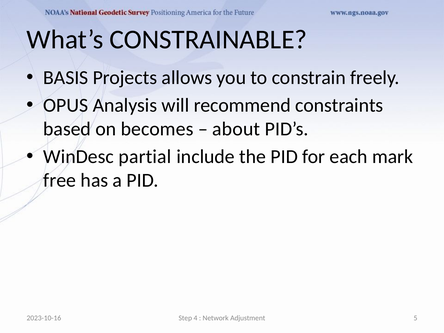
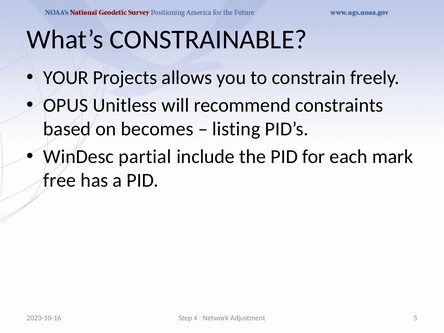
BASIS: BASIS -> YOUR
Analysis: Analysis -> Unitless
about: about -> listing
